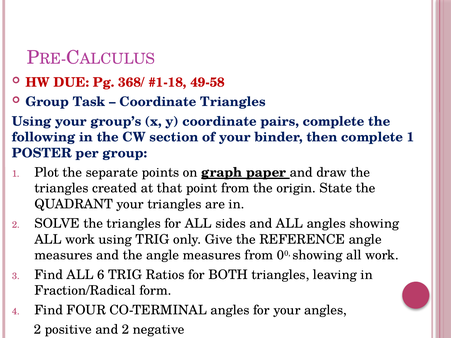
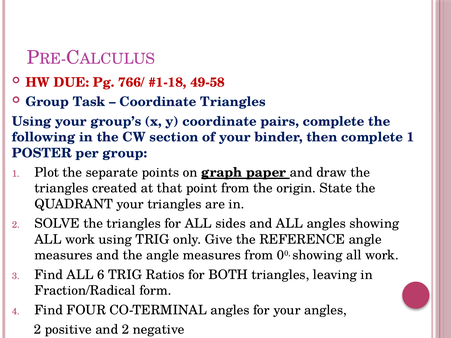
368/: 368/ -> 766/
